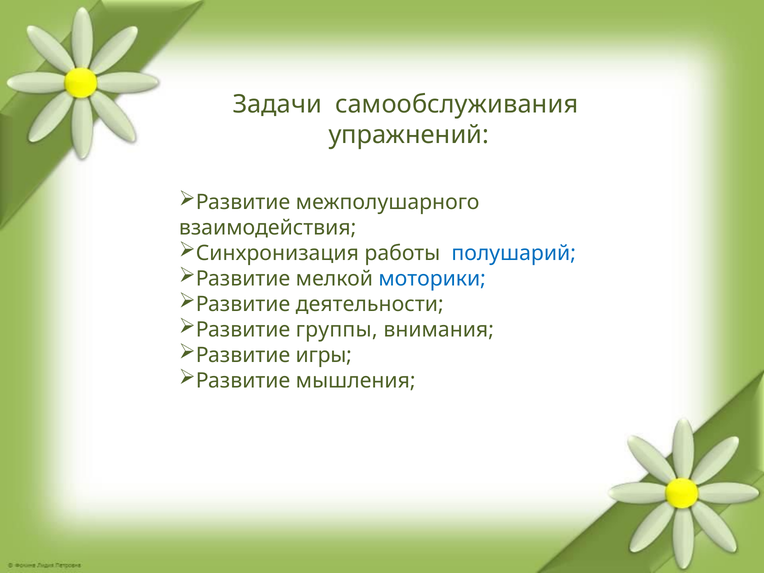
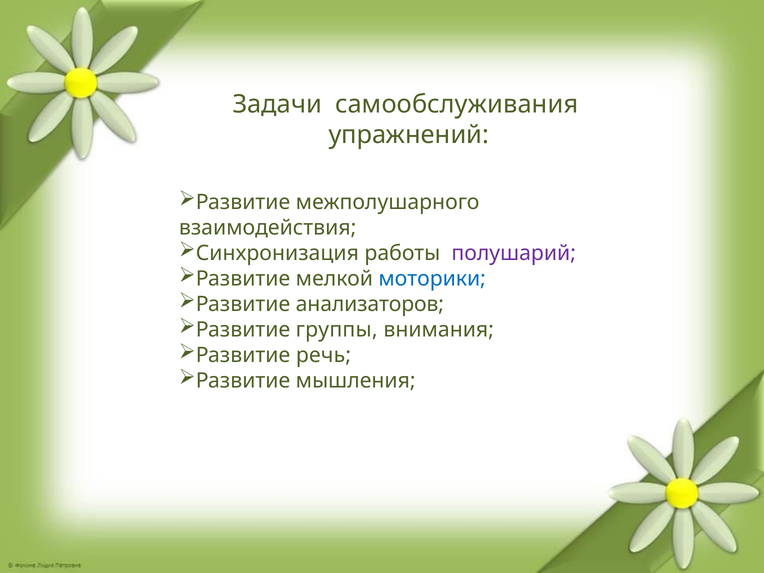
полушарий colour: blue -> purple
деятельности: деятельности -> анализаторов
игры: игры -> речь
